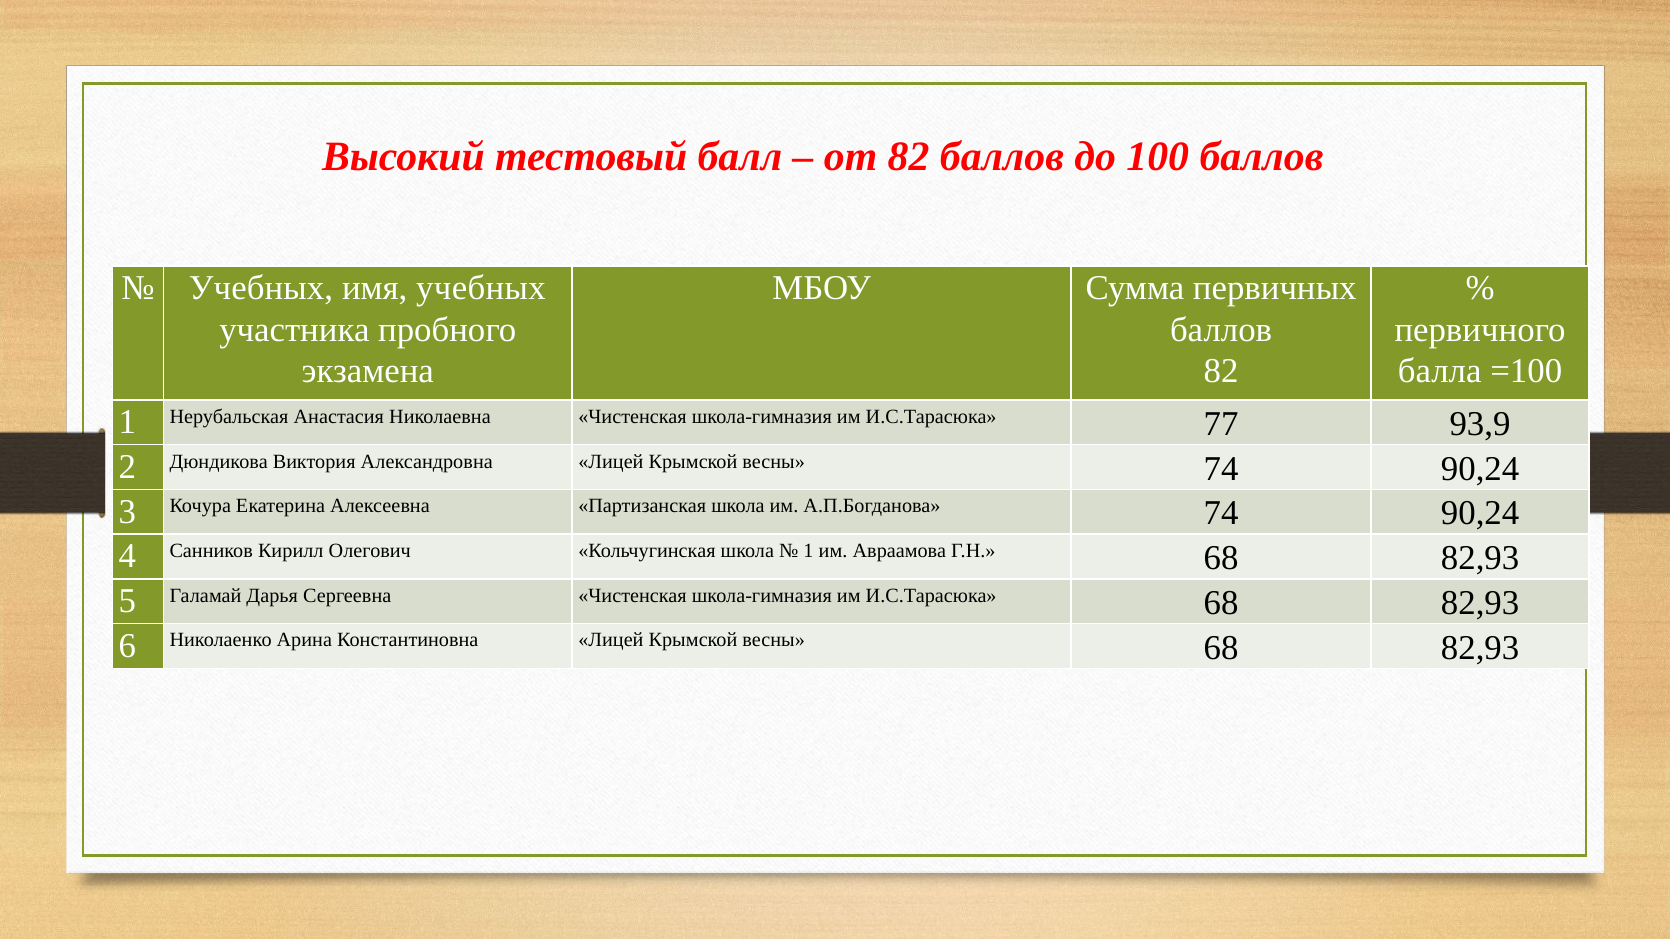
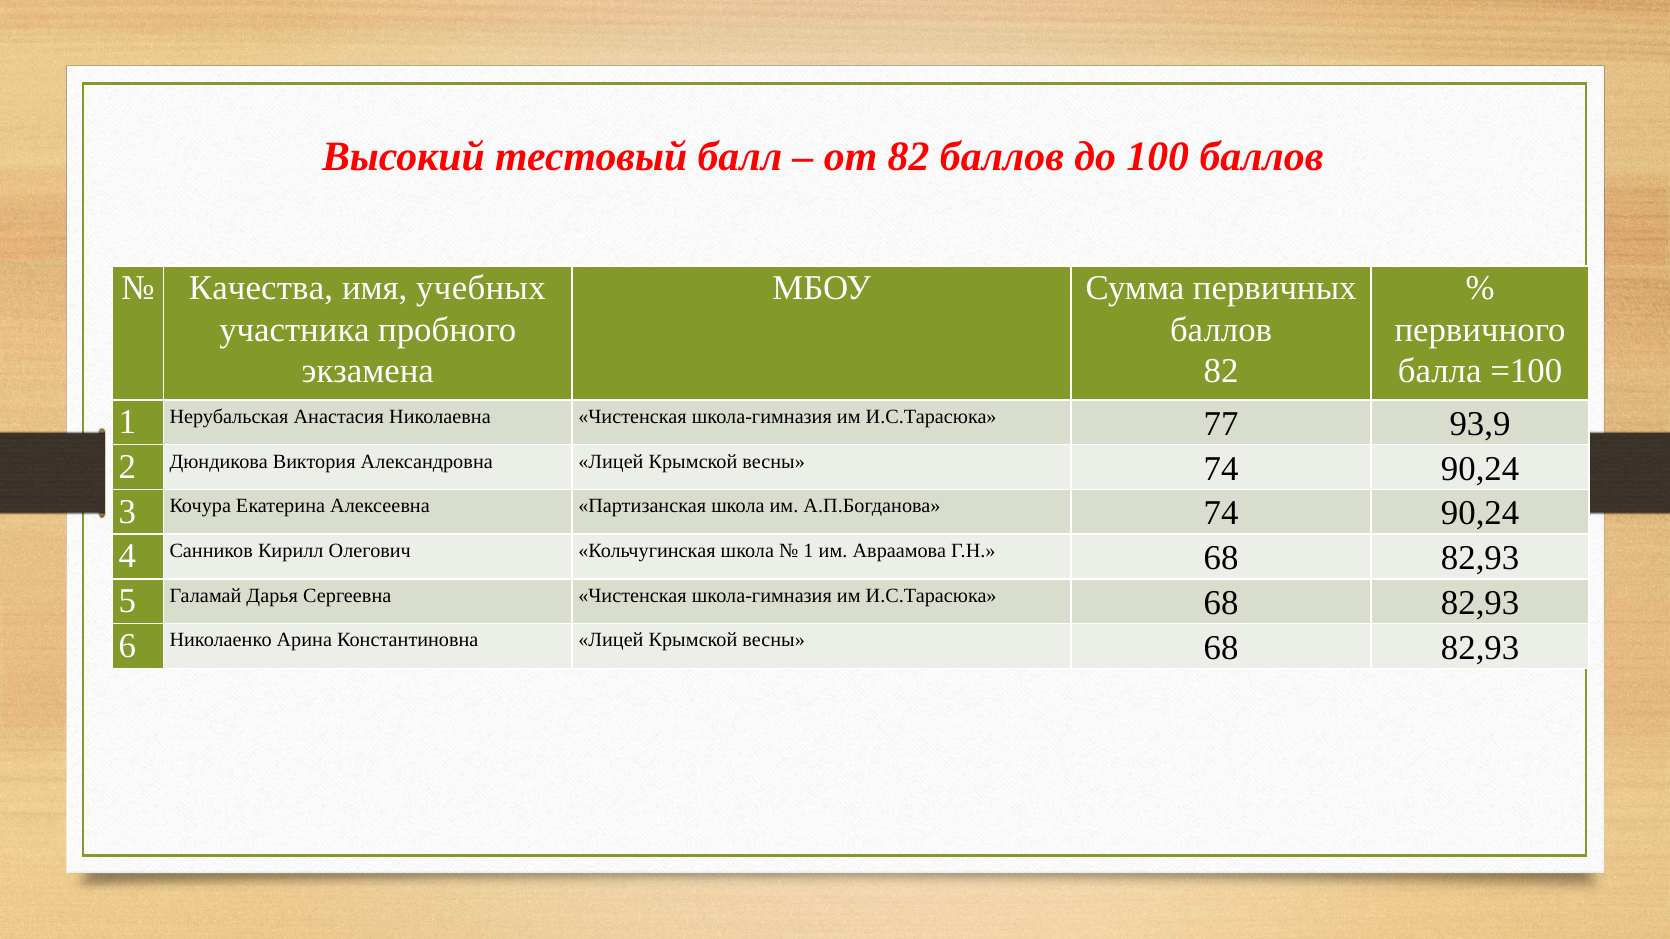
Учебных at (261, 288): Учебных -> Качества
